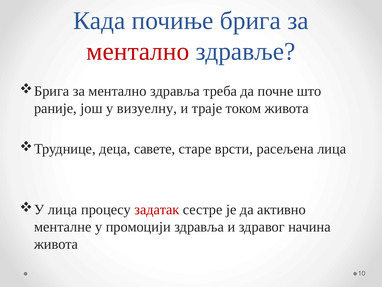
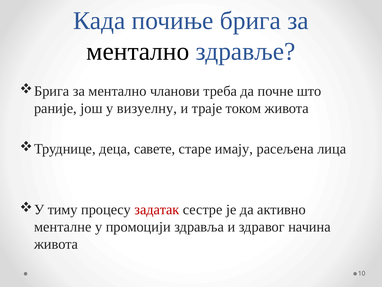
ментално at (138, 51) colour: red -> black
ментално здравља: здравља -> чланови
врсти: врсти -> имају
лица at (63, 209): лица -> тиму
